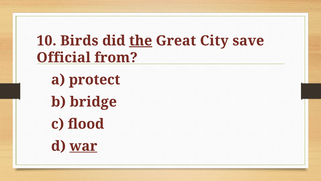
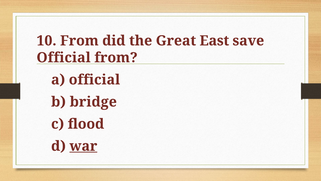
10 Birds: Birds -> From
the underline: present -> none
City: City -> East
a protect: protect -> official
